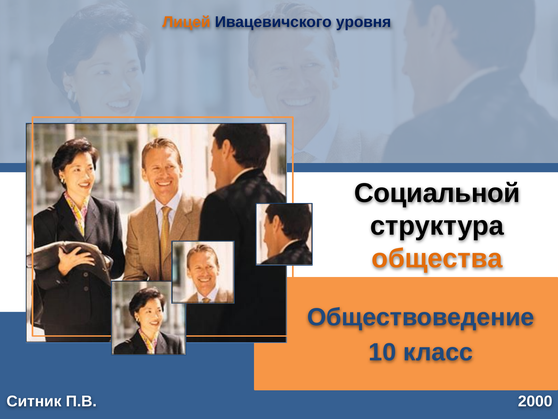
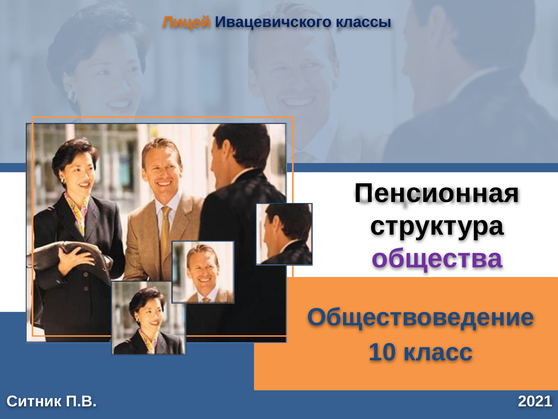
уровня: уровня -> классы
Социальной: Социальной -> Пенсионная
общества colour: orange -> purple
2000: 2000 -> 2021
